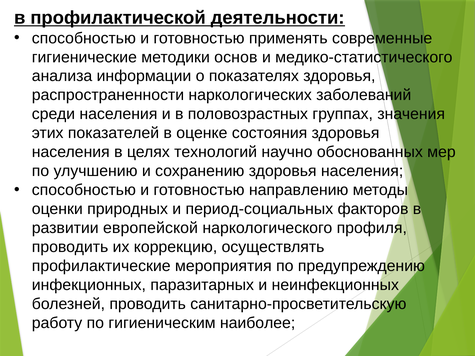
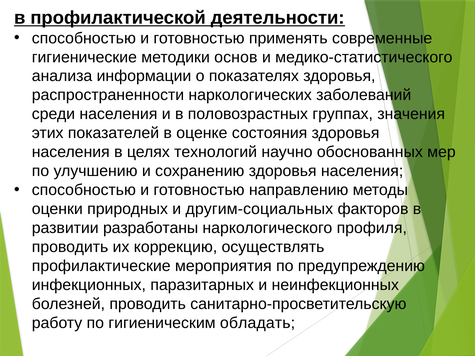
период-социальных: период-социальных -> другим-социальных
европейской: европейской -> разработаны
наиболее: наиболее -> обладать
